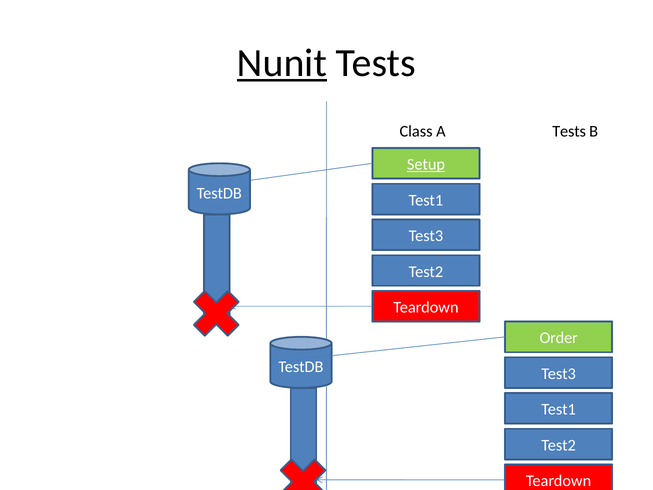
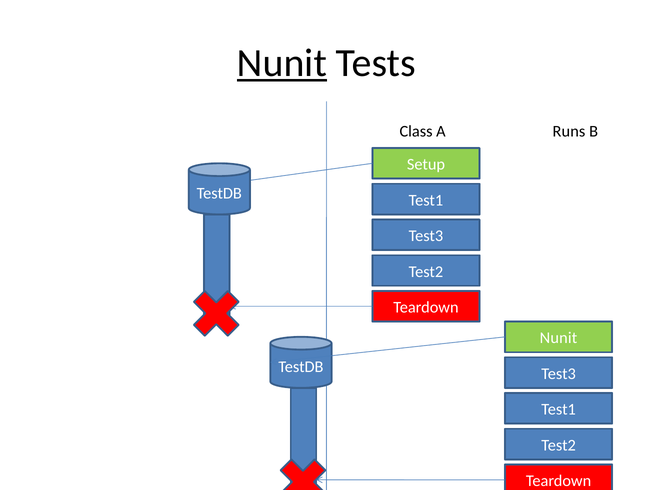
A Tests: Tests -> Runs
Setup underline: present -> none
Order at (559, 338): Order -> Nunit
